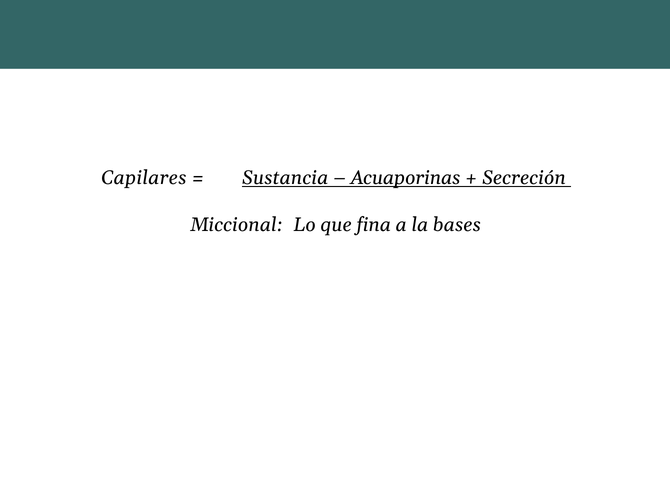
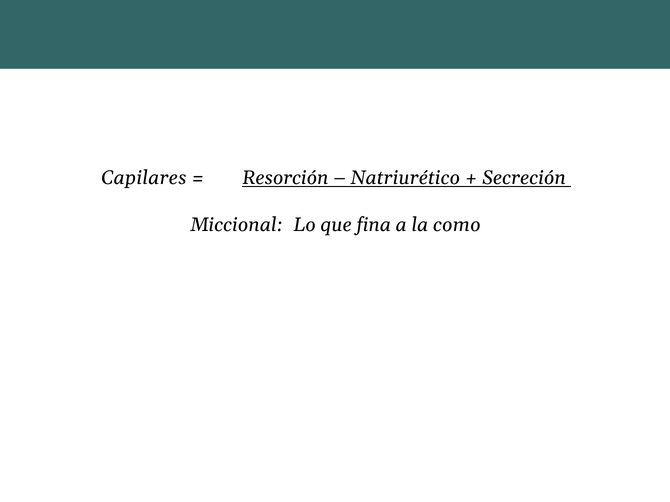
Sustancia: Sustancia -> Resorción
Acuaporinas: Acuaporinas -> Natriurético
bases: bases -> como
